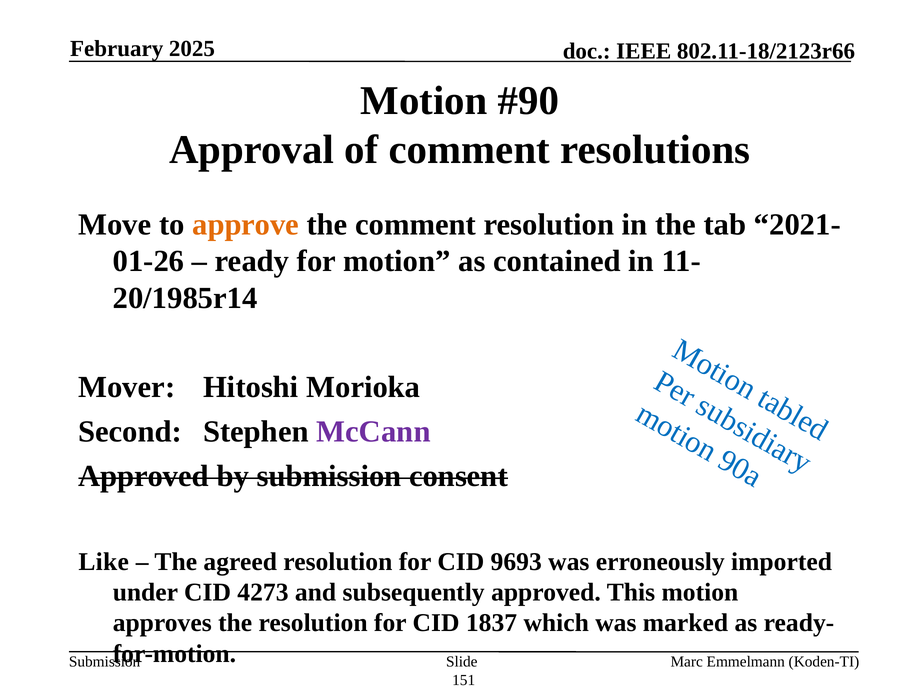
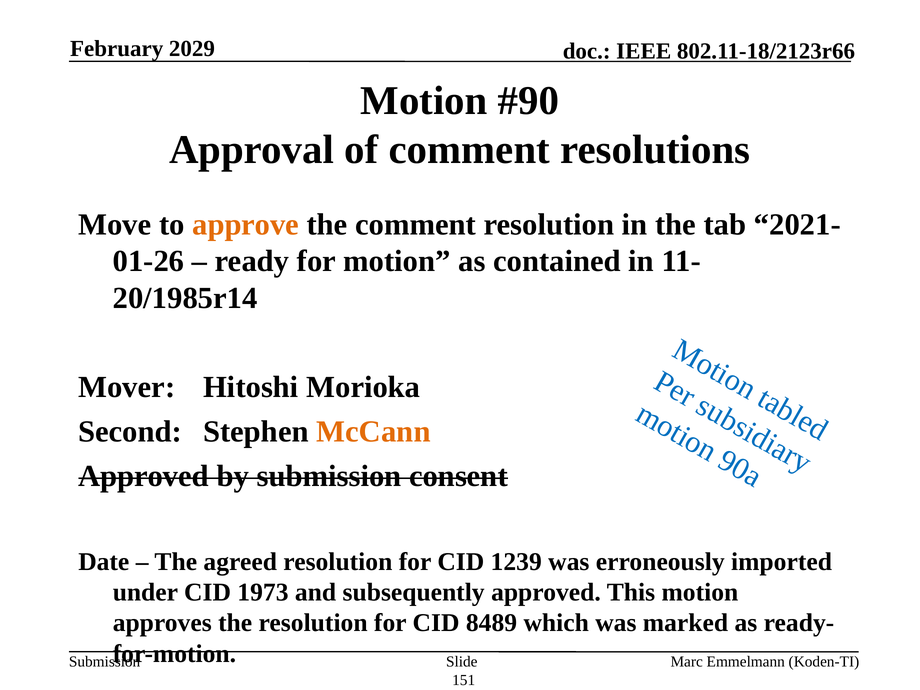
2025: 2025 -> 2029
McCann colour: purple -> orange
Like: Like -> Date
9693: 9693 -> 1239
4273: 4273 -> 1973
1837: 1837 -> 8489
